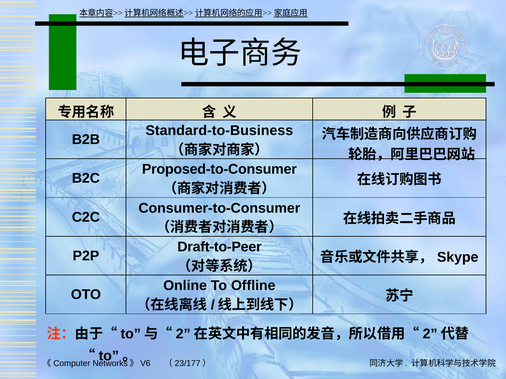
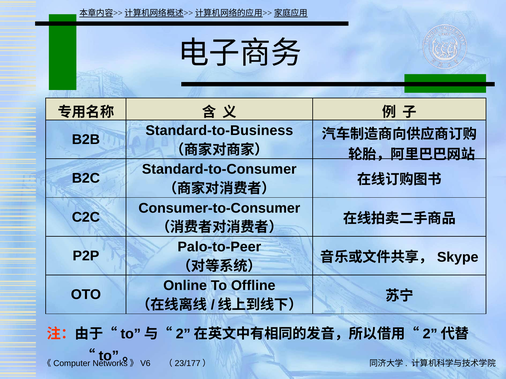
Proposed-to-Consumer: Proposed-to-Consumer -> Standard-to-Consumer
Draft-to-Peer: Draft-to-Peer -> Palo-to-Peer
